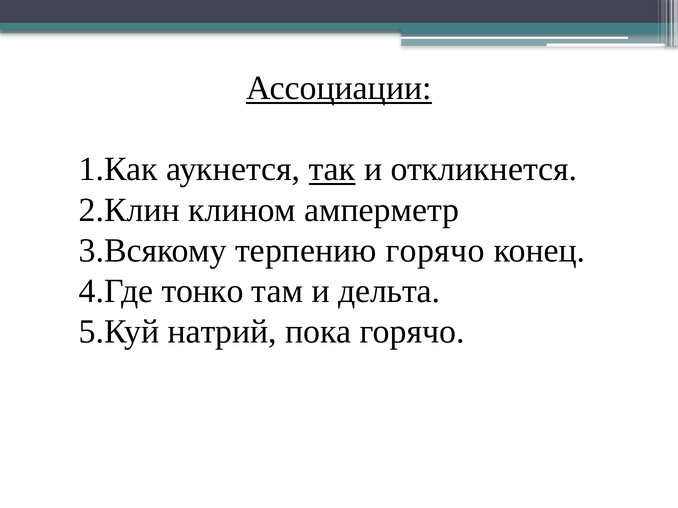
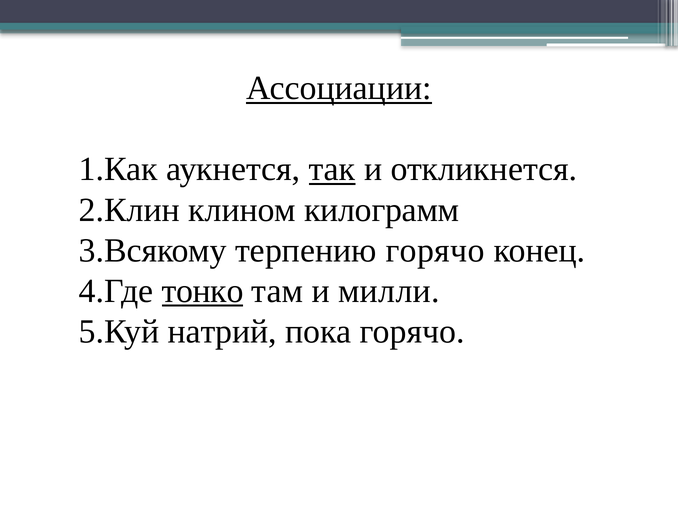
амперметр: амперметр -> килограмм
тонко underline: none -> present
дельта: дельта -> милли
